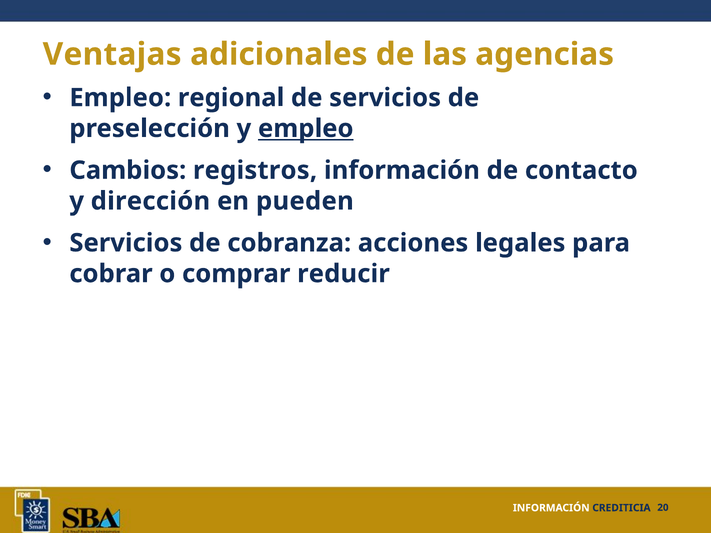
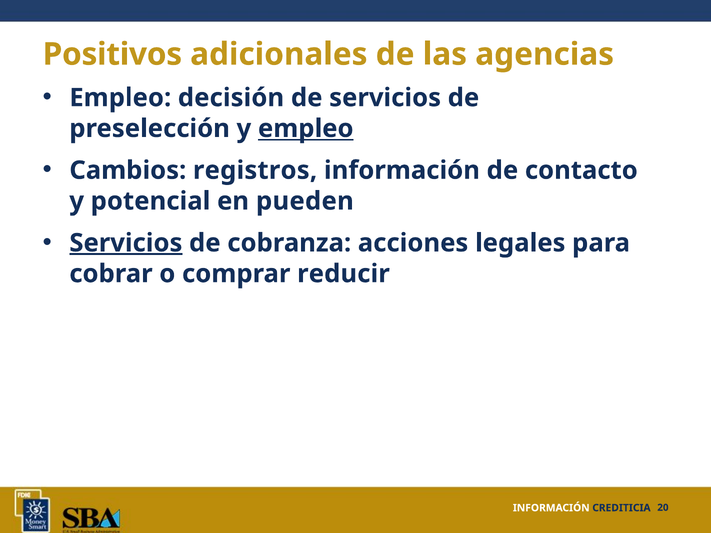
Ventajas: Ventajas -> Positivos
regional: regional -> decisión
dirección: dirección -> potencial
Servicios at (126, 243) underline: none -> present
